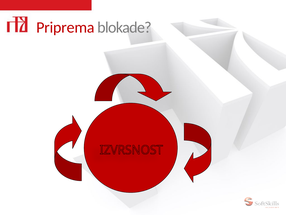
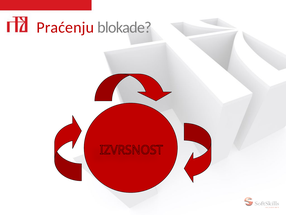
Priprema: Priprema -> Praćenju
